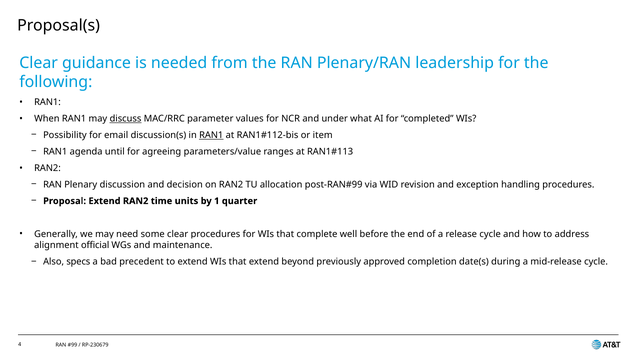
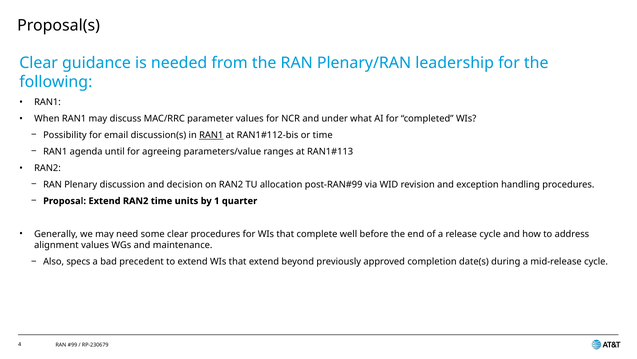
discuss underline: present -> none
or item: item -> time
alignment official: official -> values
